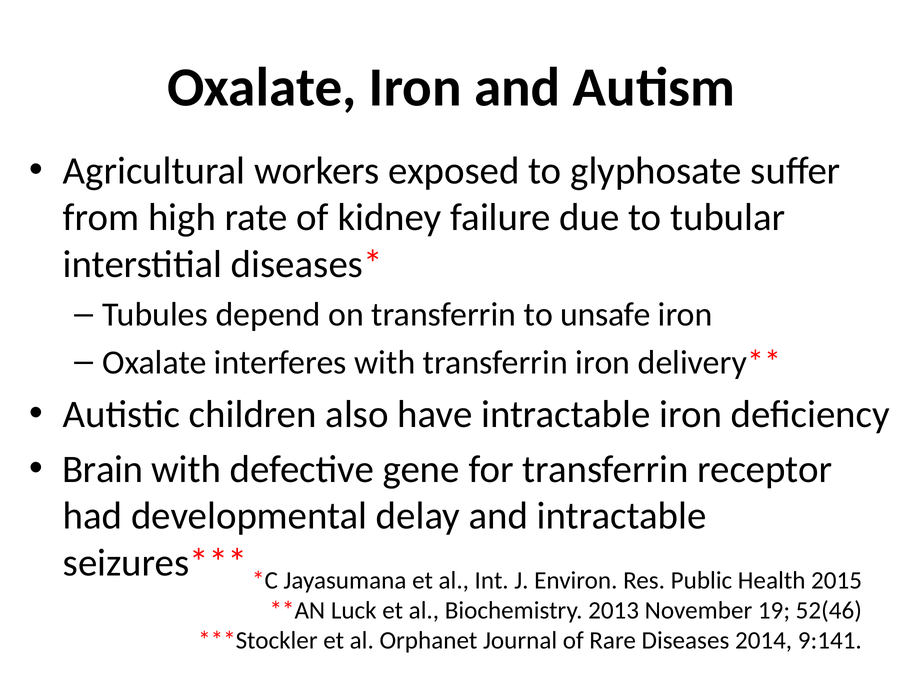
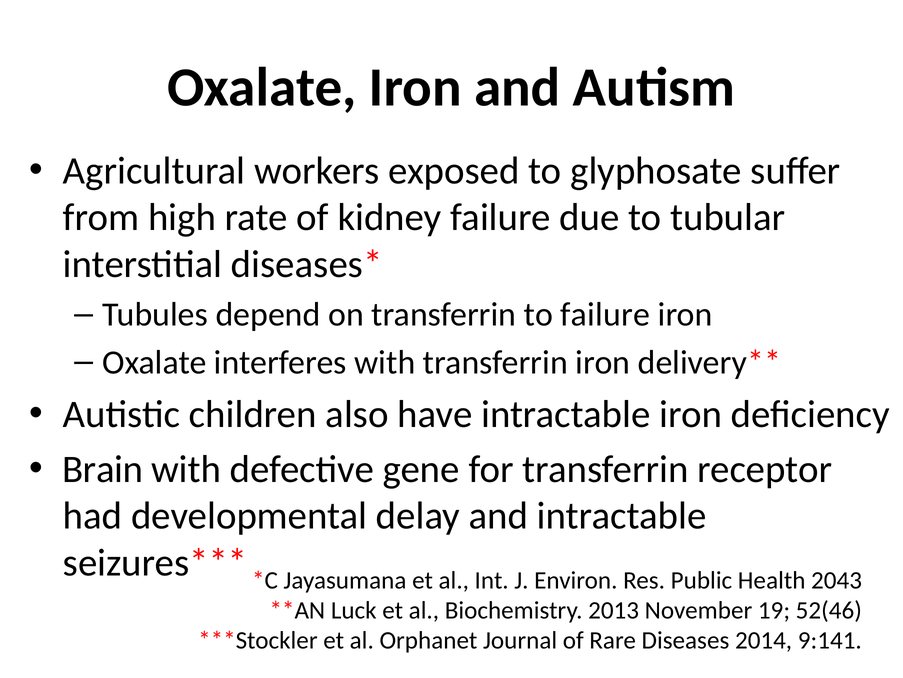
to unsafe: unsafe -> failure
2015: 2015 -> 2043
